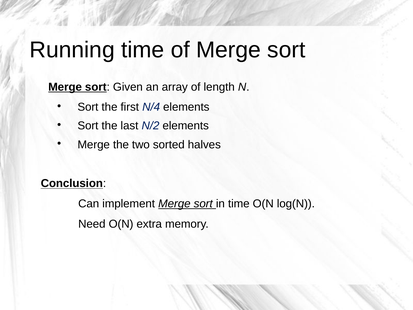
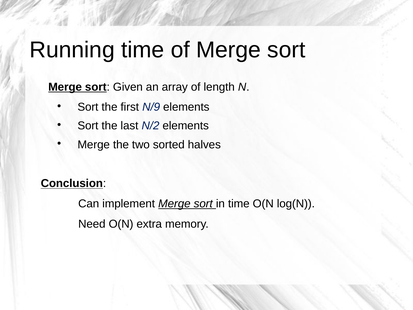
N/4: N/4 -> N/9
